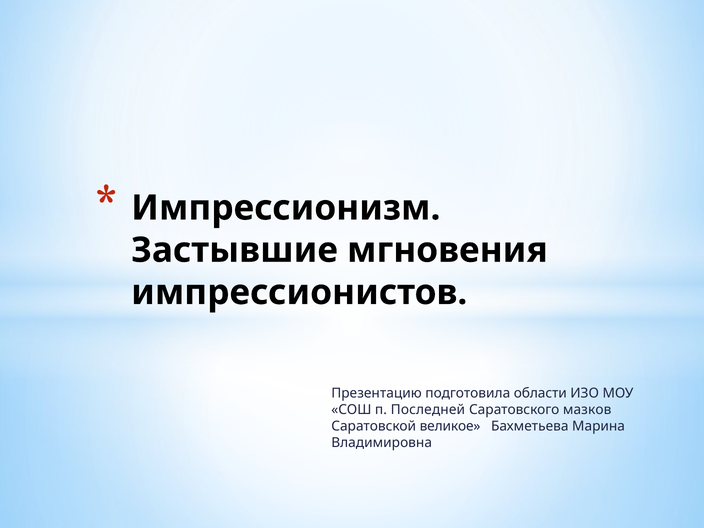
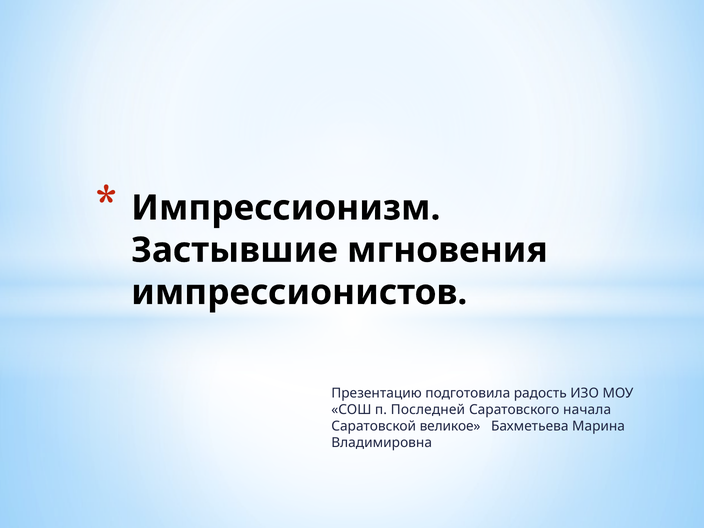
области: области -> радость
мазков: мазков -> начала
